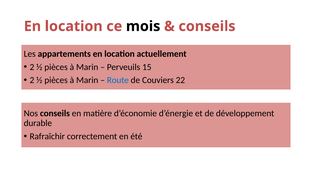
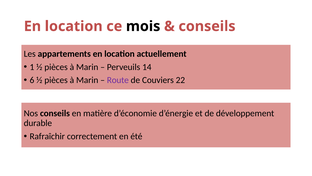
2 at (32, 67): 2 -> 1
15: 15 -> 14
2 at (32, 80): 2 -> 6
Route colour: blue -> purple
